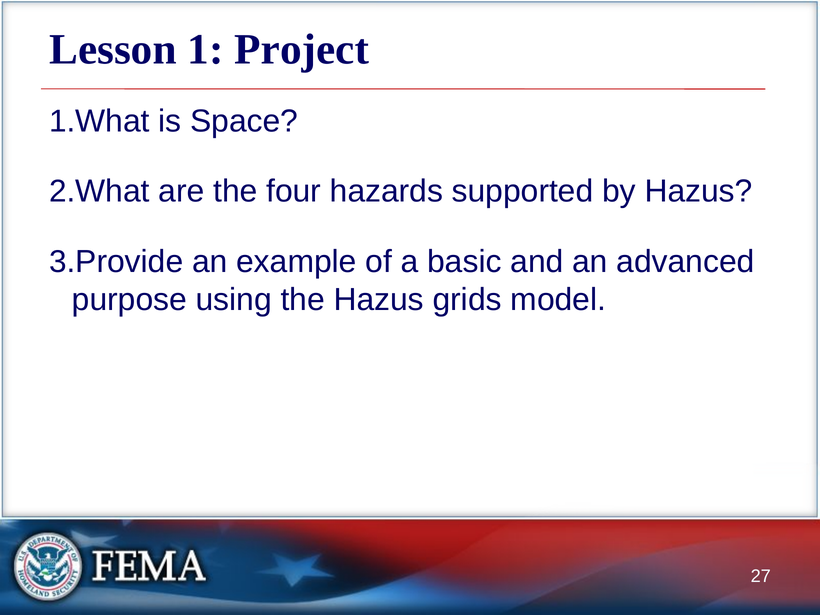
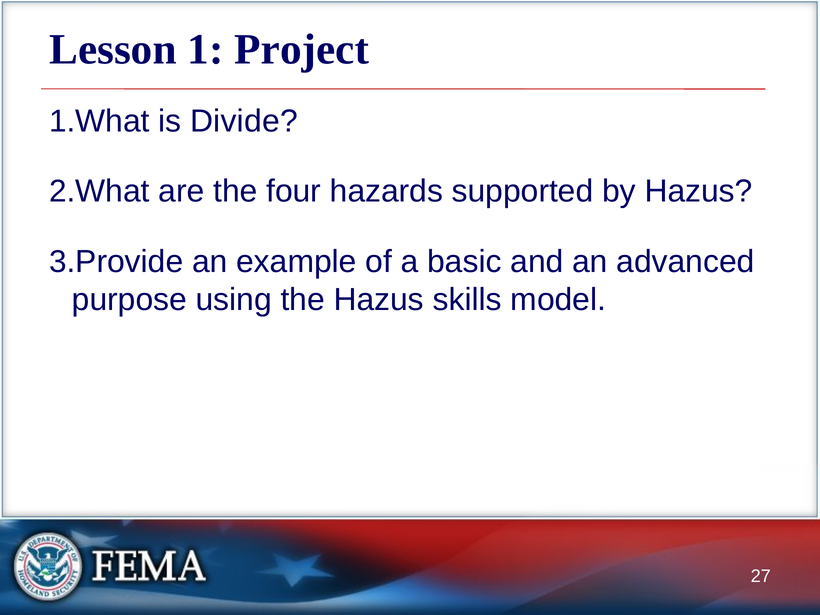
Space: Space -> Divide
grids: grids -> skills
